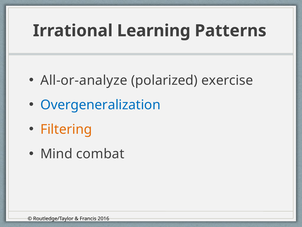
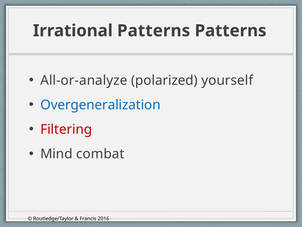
Irrational Learning: Learning -> Patterns
exercise: exercise -> yourself
Filtering colour: orange -> red
